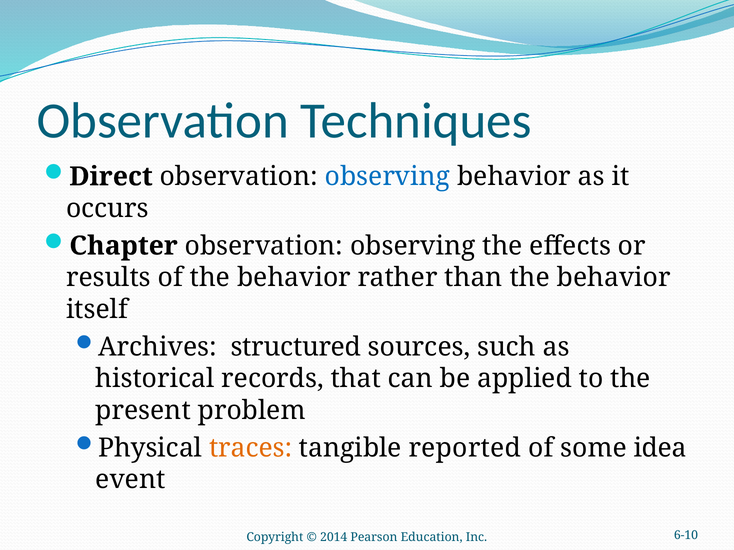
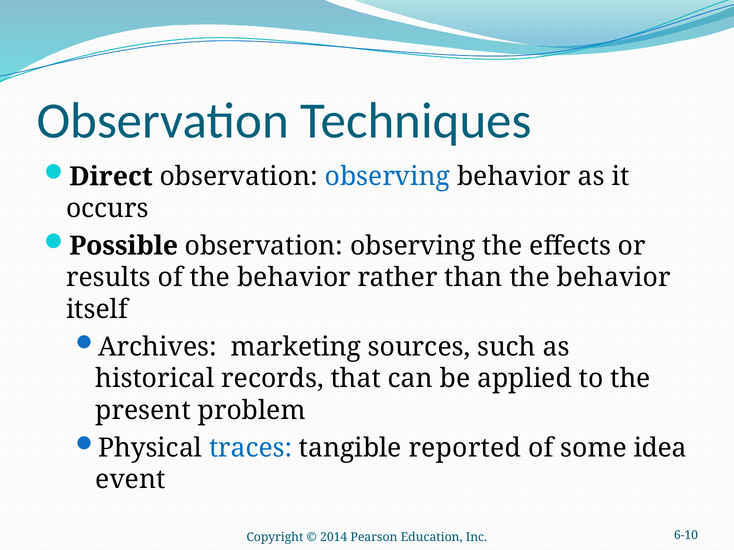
Chapter: Chapter -> Possible
structured: structured -> marketing
traces colour: orange -> blue
